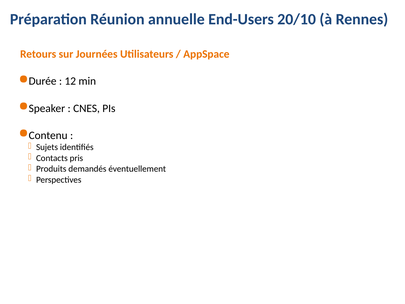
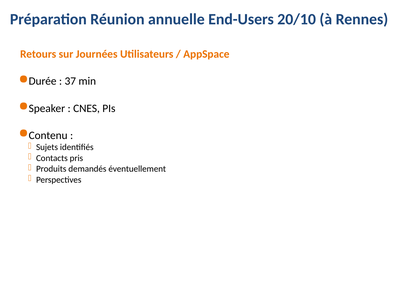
12: 12 -> 37
